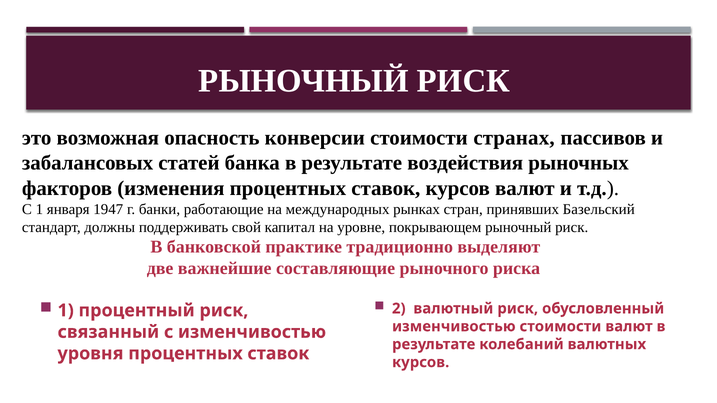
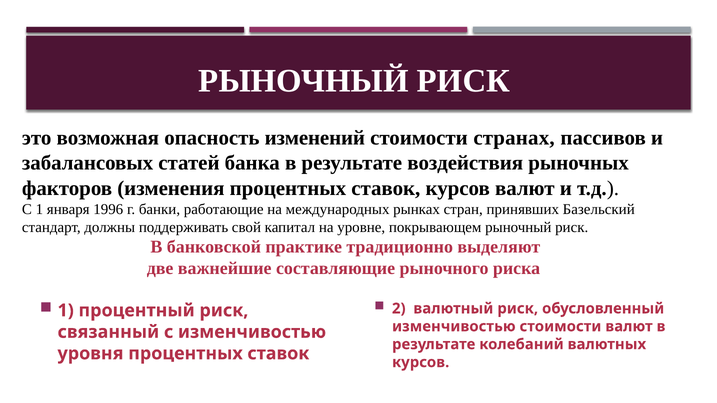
конверсии: конверсии -> изменений
1947: 1947 -> 1996
